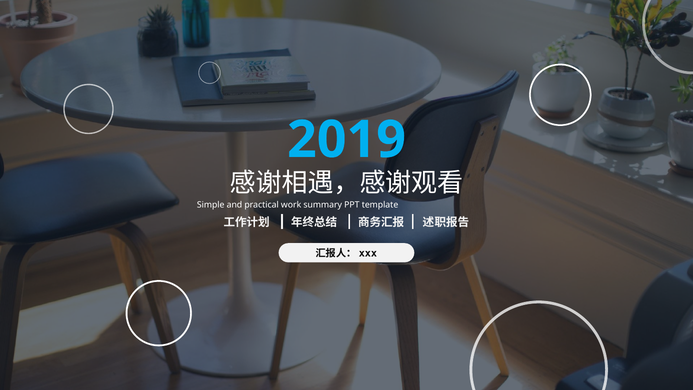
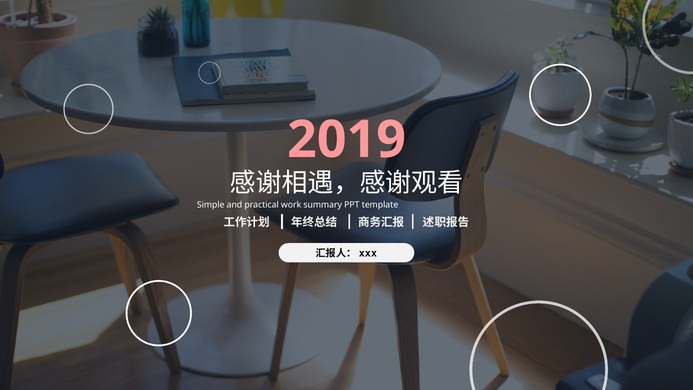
2019 colour: light blue -> pink
